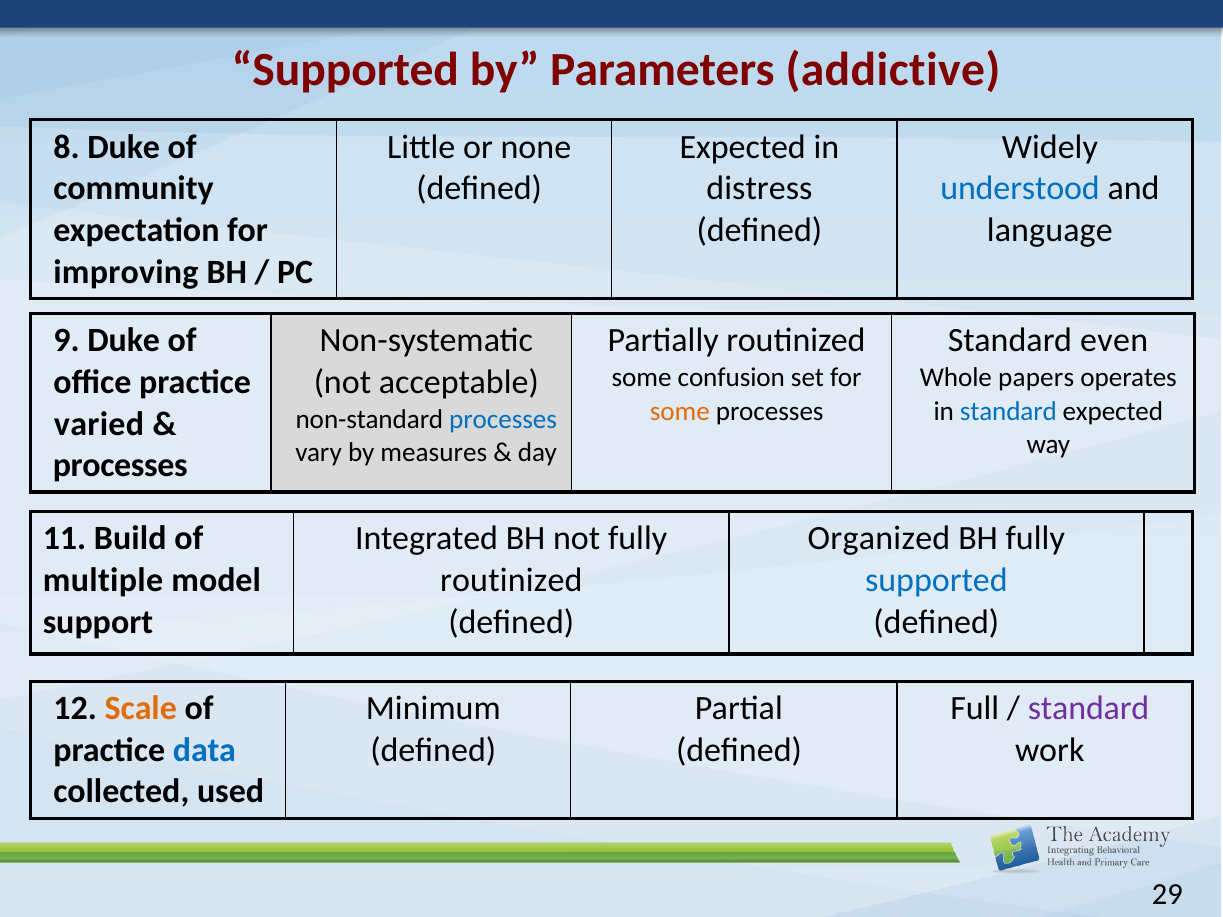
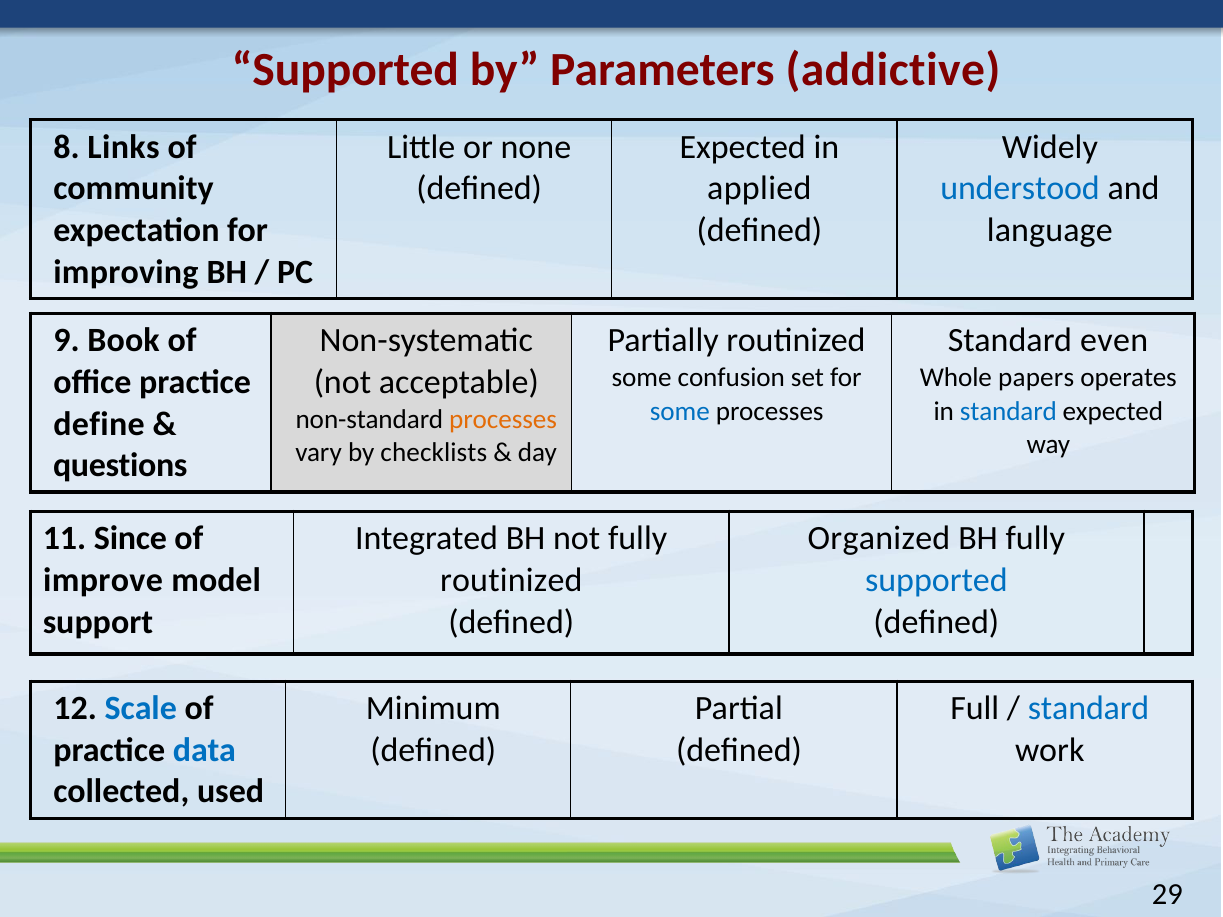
8 Duke: Duke -> Links
distress: distress -> applied
9 Duke: Duke -> Book
some at (680, 411) colour: orange -> blue
processes at (503, 420) colour: blue -> orange
varied: varied -> define
measures: measures -> checklists
processes at (120, 466): processes -> questions
Build: Build -> Since
multiple: multiple -> improve
Scale colour: orange -> blue
standard at (1089, 709) colour: purple -> blue
